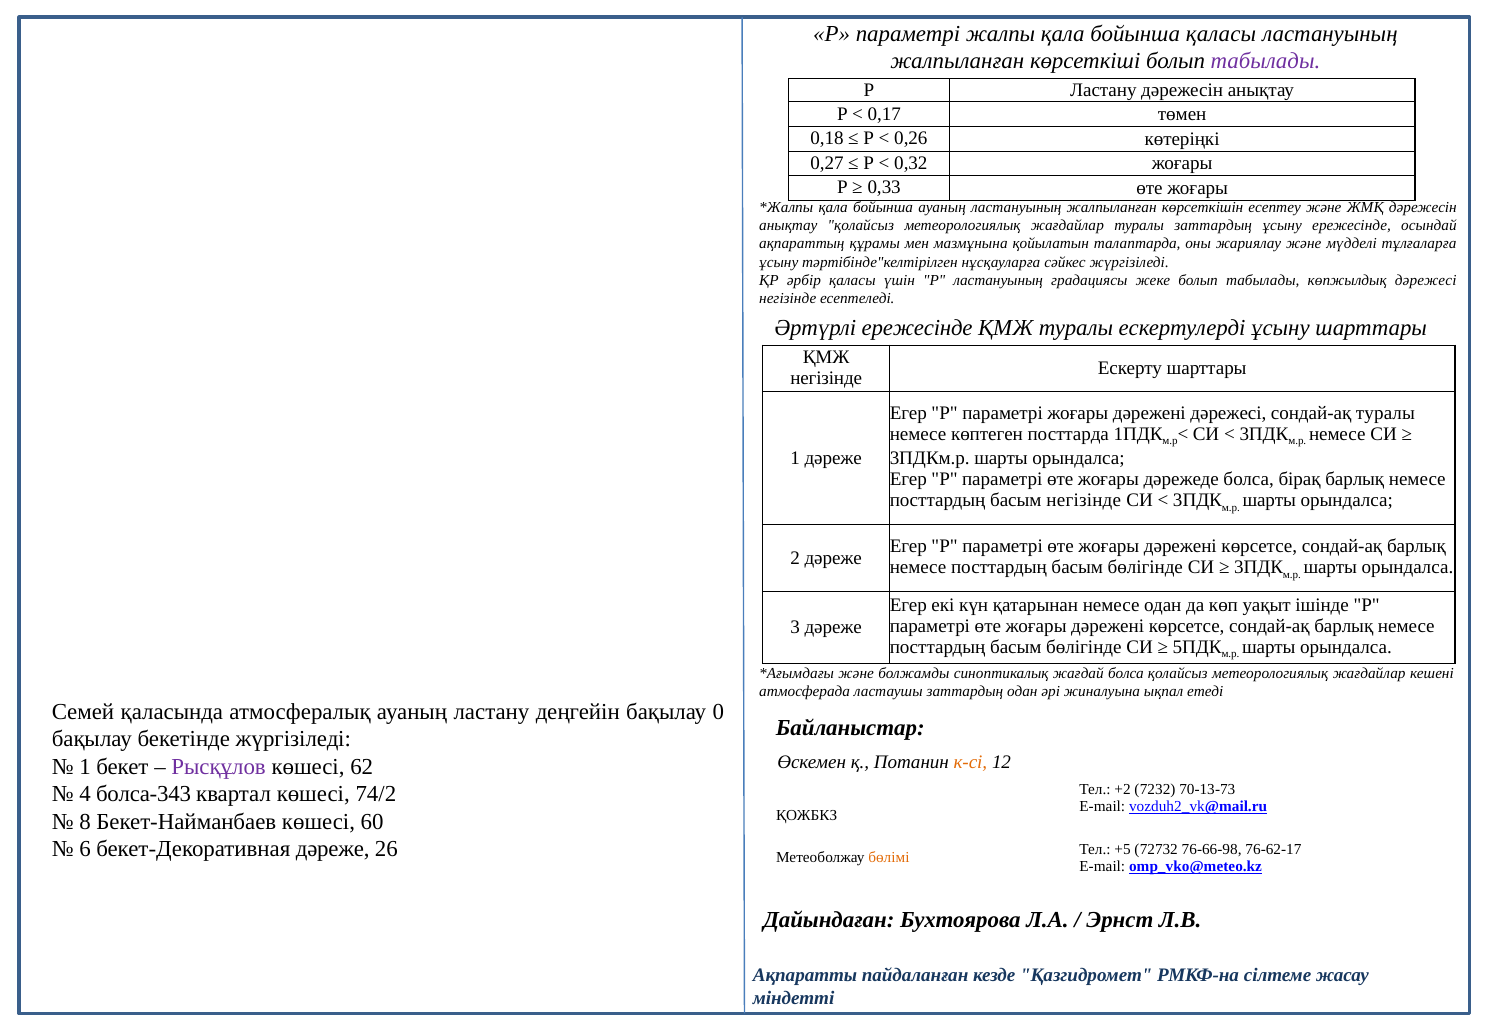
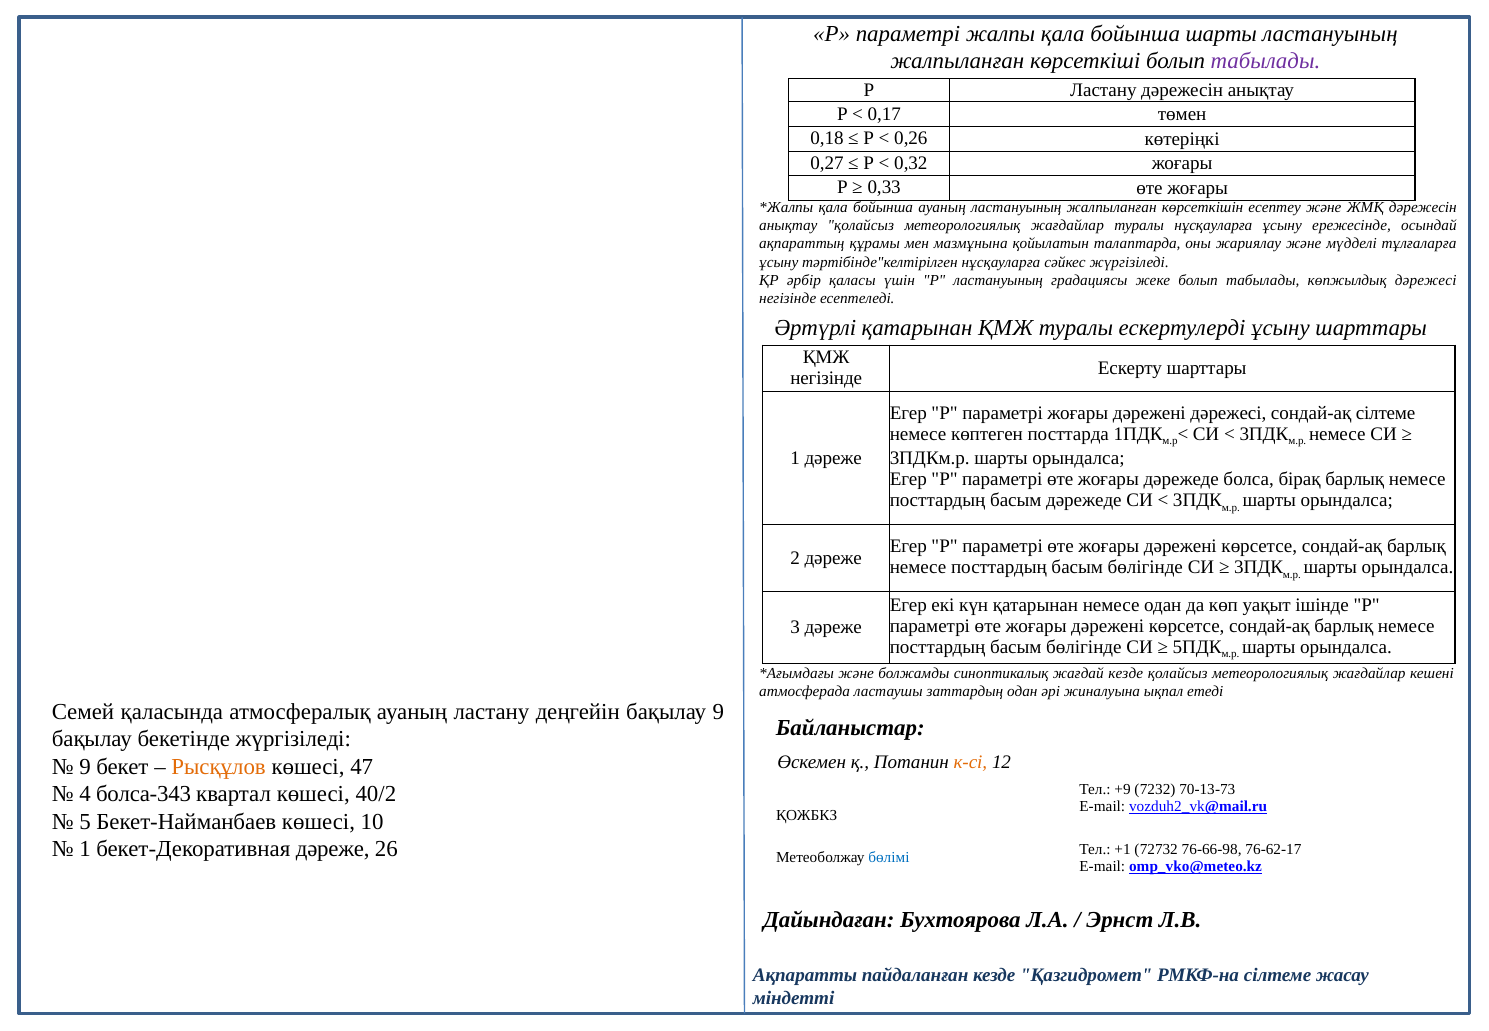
бойынша қаласы: қаласы -> шарты
туралы заттардың: заттардың -> нұсқауларға
Әртүрлі ережесінде: ережесінде -> қатарынан
сондай-ақ туралы: туралы -> сілтеме
басым негізінде: негізінде -> дәрежеде
жағдай болса: болса -> кезде
бақылау 0: 0 -> 9
1 at (85, 767): 1 -> 9
Рысқұлов colour: purple -> orange
62: 62 -> 47
+2: +2 -> +9
74/2: 74/2 -> 40/2
8: 8 -> 5
60: 60 -> 10
6 at (85, 849): 6 -> 1
+5: +5 -> +1
бөлімі colour: orange -> blue
